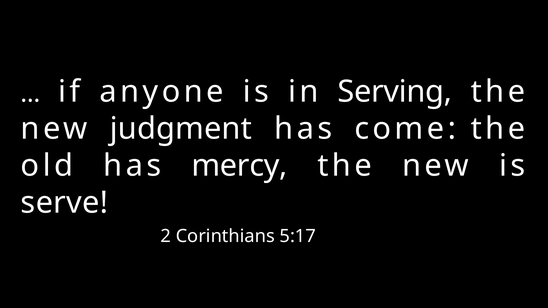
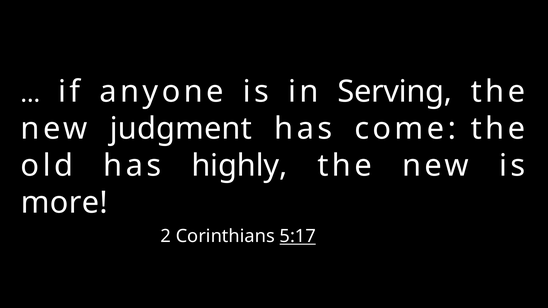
mercy: mercy -> highly
serve: serve -> more
5:17 underline: none -> present
